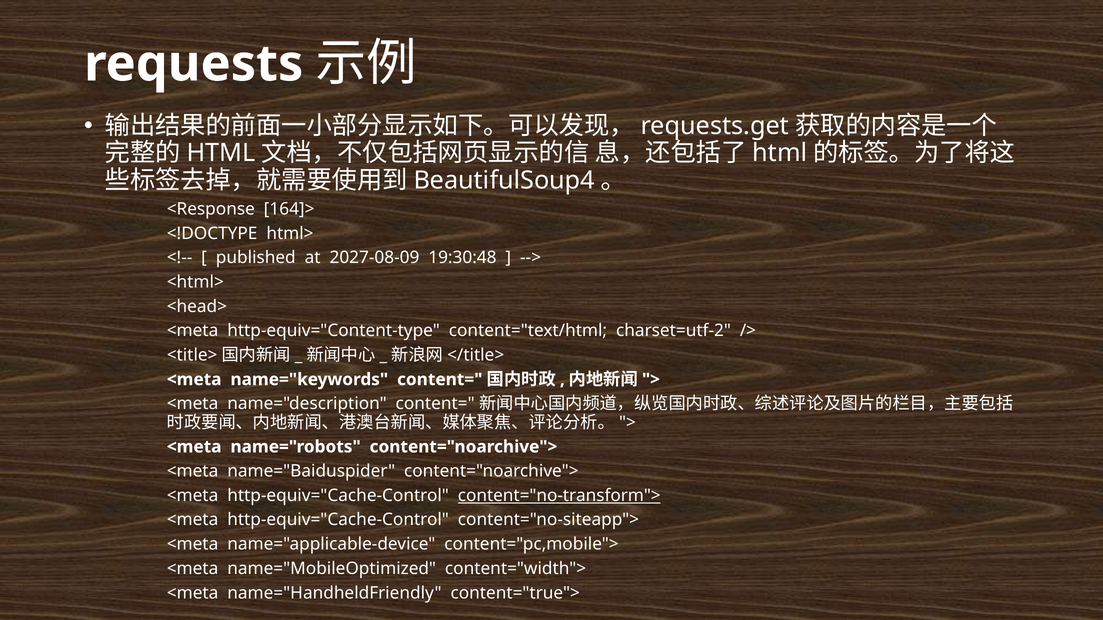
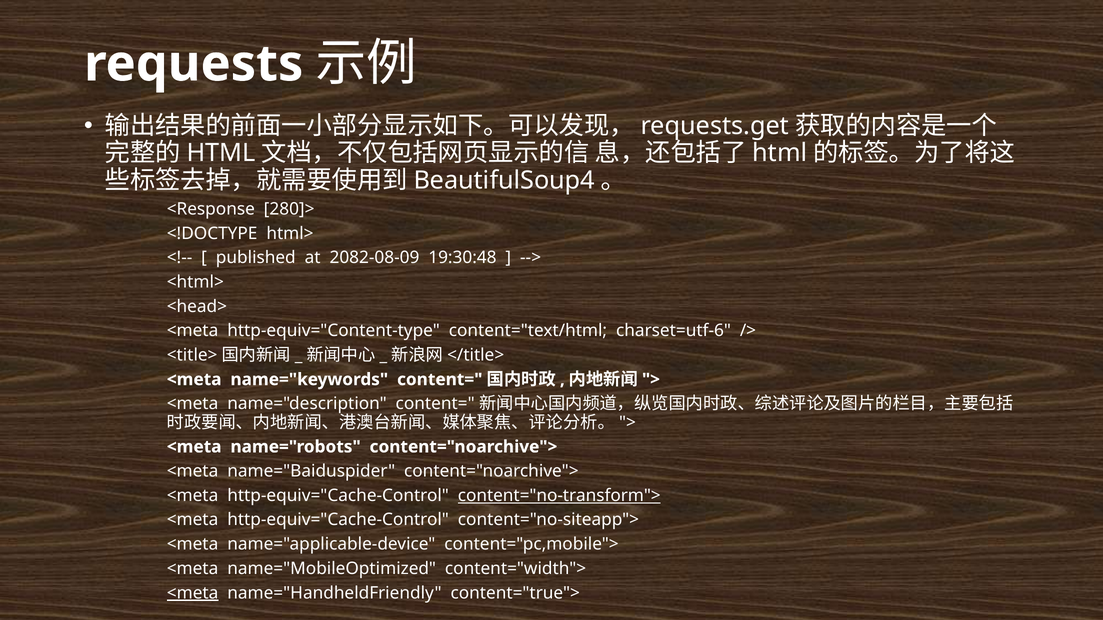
164]>: 164]> -> 280]>
2027-08-09: 2027-08-09 -> 2082-08-09
charset=utf-2: charset=utf-2 -> charset=utf-6
<meta at (193, 593) underline: none -> present
